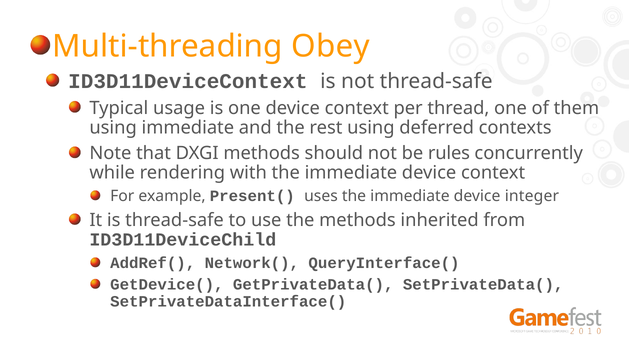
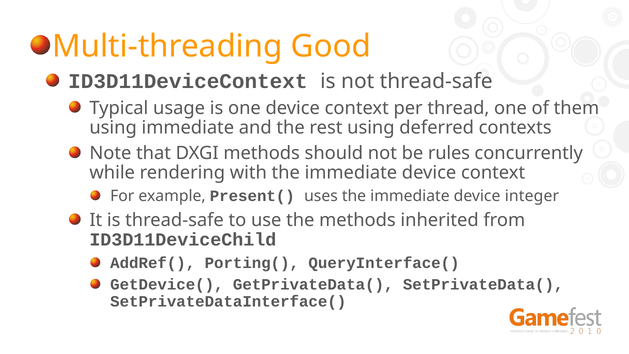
Obey: Obey -> Good
Network(: Network( -> Porting(
